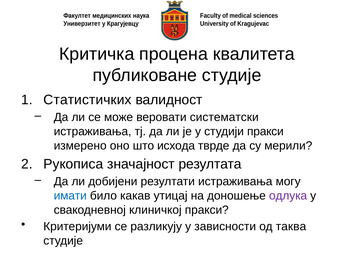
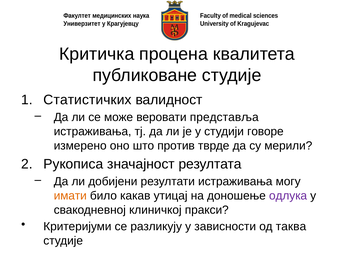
систематски: систематски -> представља
студији пракси: пракси -> говоре
исхода: исхода -> против
имати colour: blue -> orange
